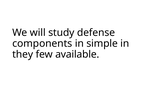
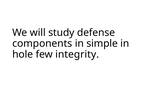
they: they -> hole
available: available -> integrity
